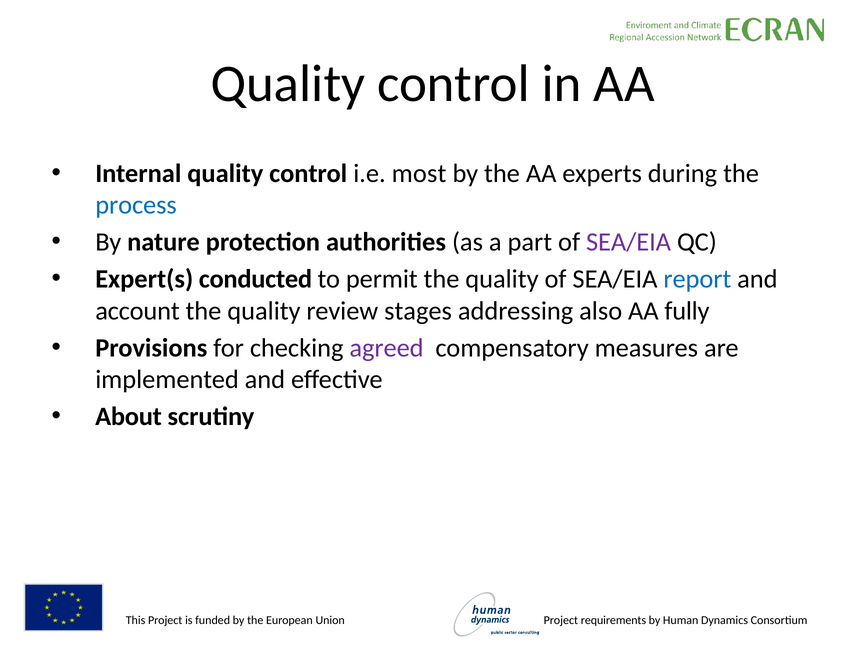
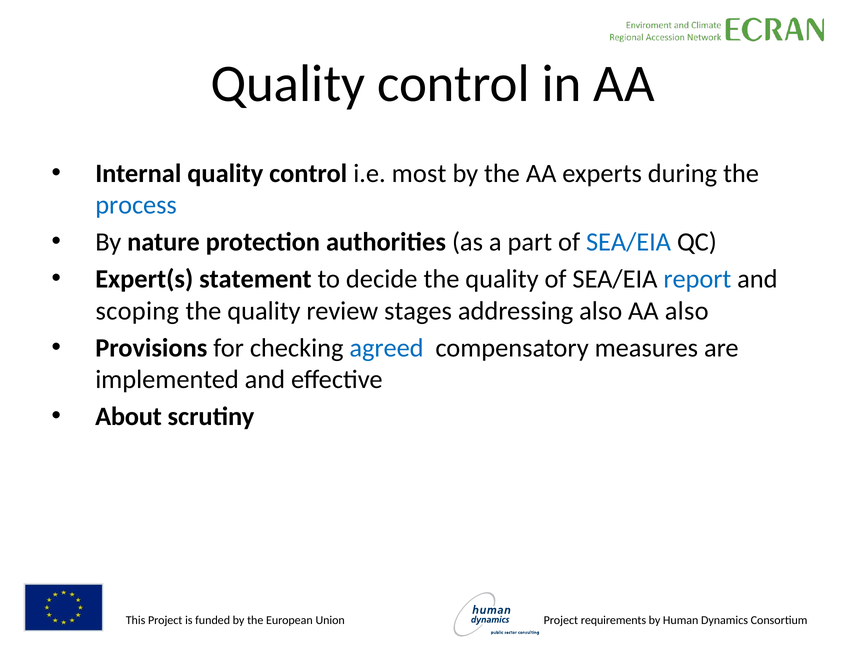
SEA/EIA at (629, 242) colour: purple -> blue
conducted: conducted -> statement
permit: permit -> decide
account: account -> scoping
AA fully: fully -> also
agreed colour: purple -> blue
